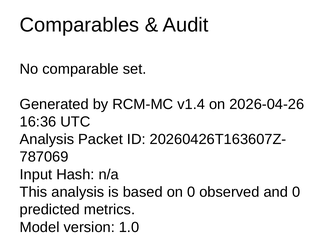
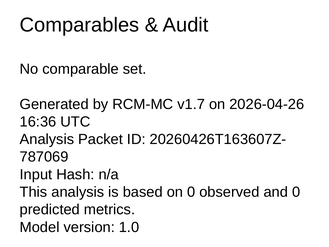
v1.4: v1.4 -> v1.7
